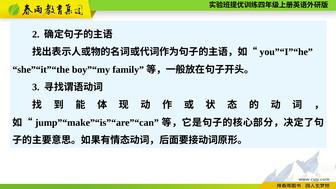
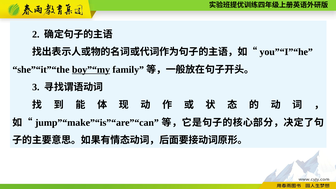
boy”“my underline: none -> present
